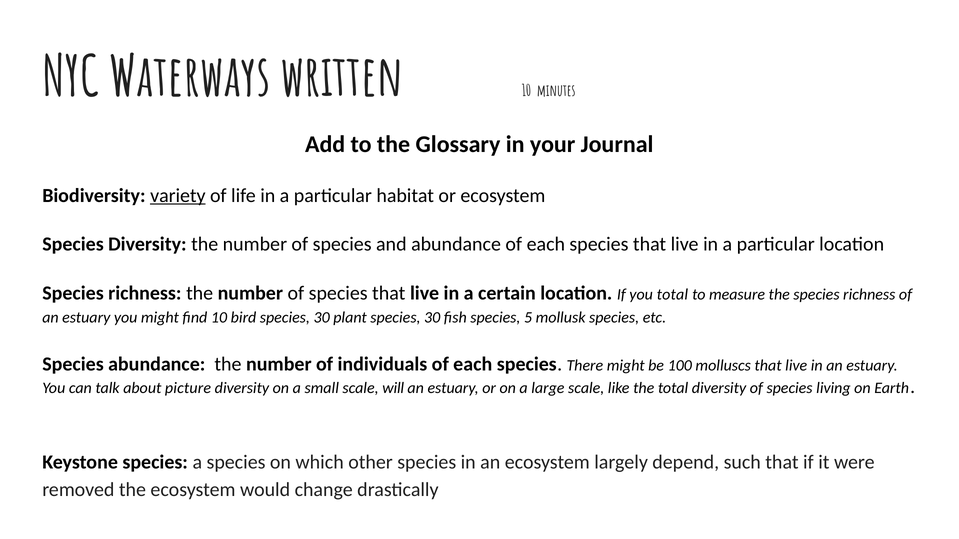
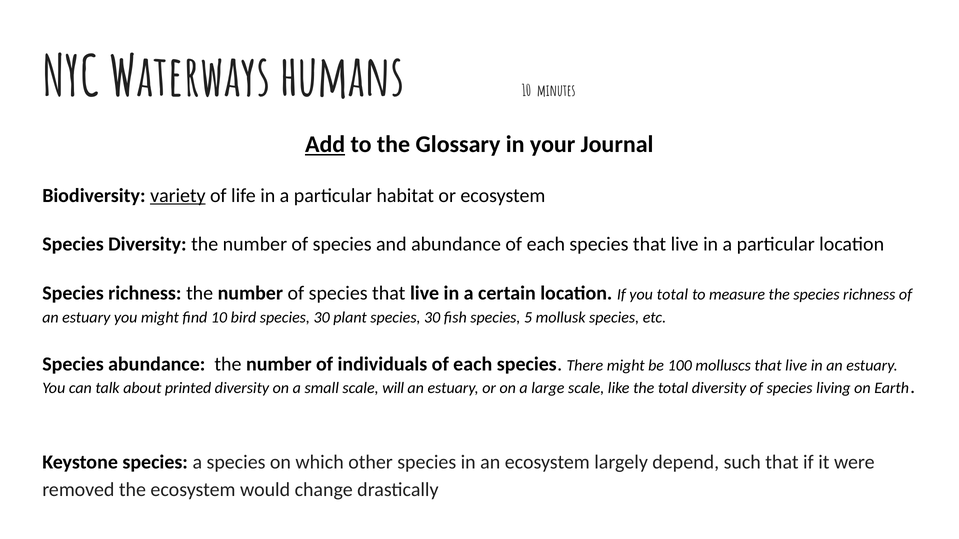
written: written -> humans
Add underline: none -> present
picture: picture -> printed
